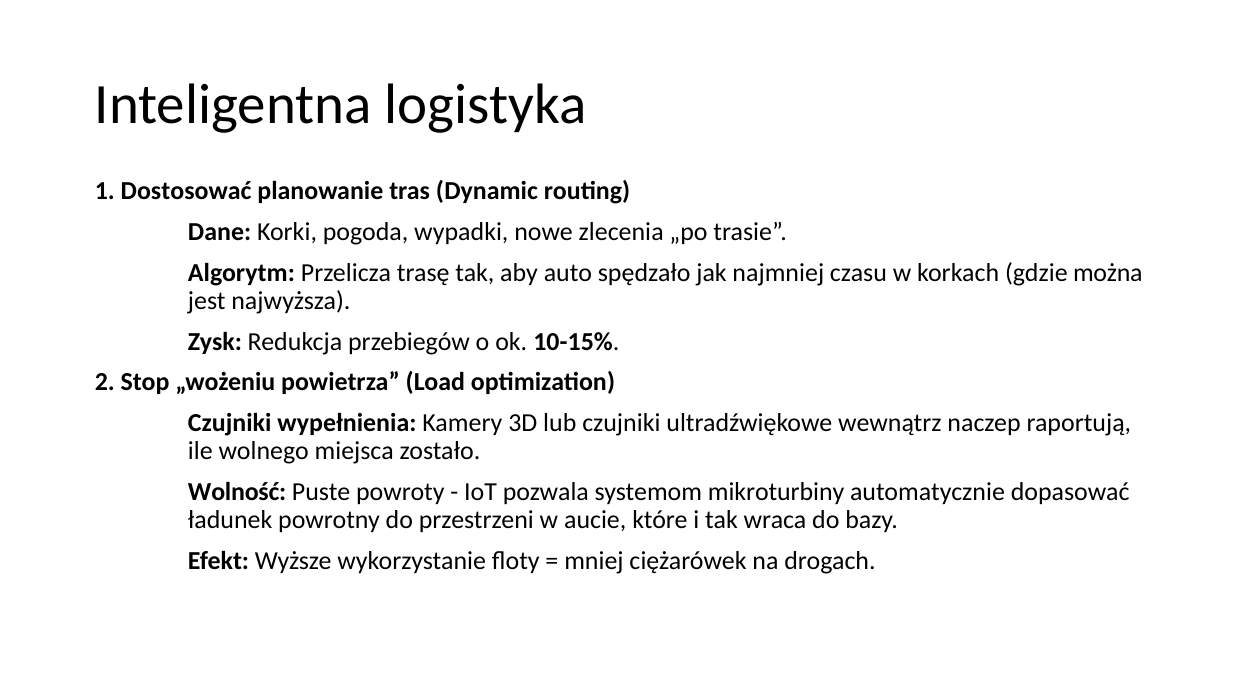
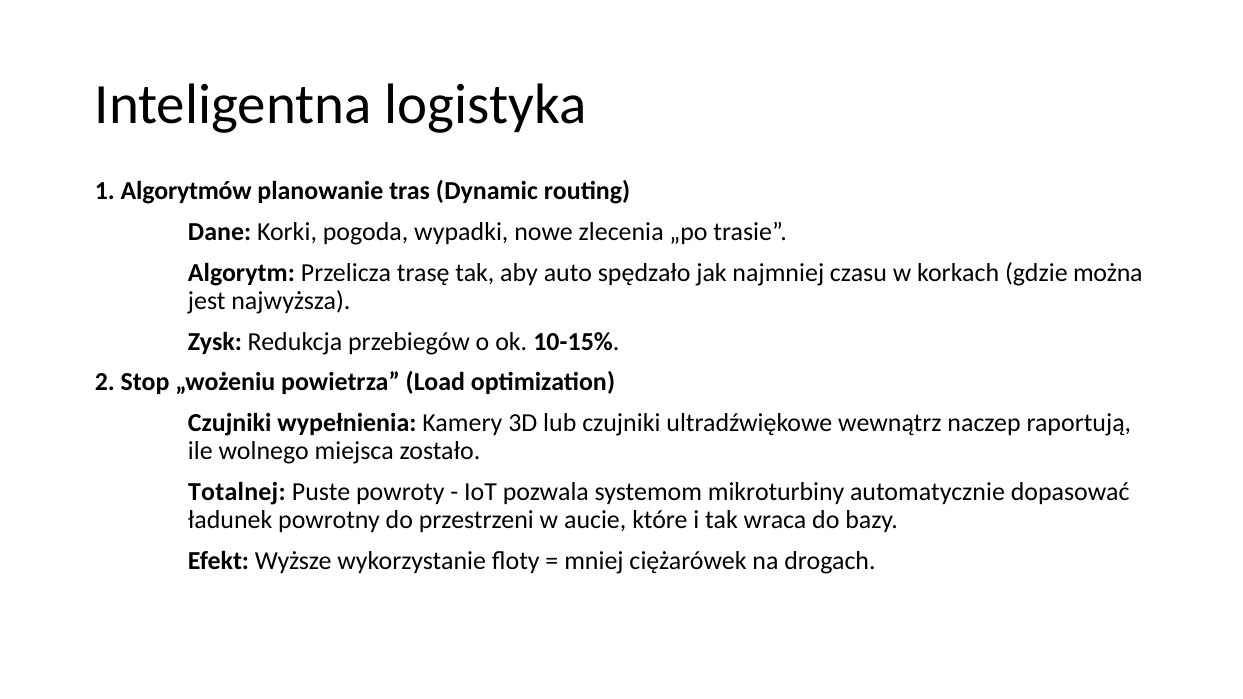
Dostosować: Dostosować -> Algorytmów
Wolność: Wolność -> Totalnej
